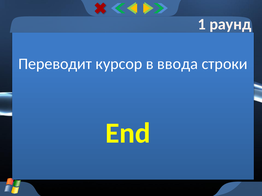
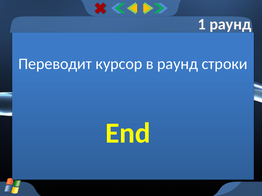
в ввода: ввода -> раунд
